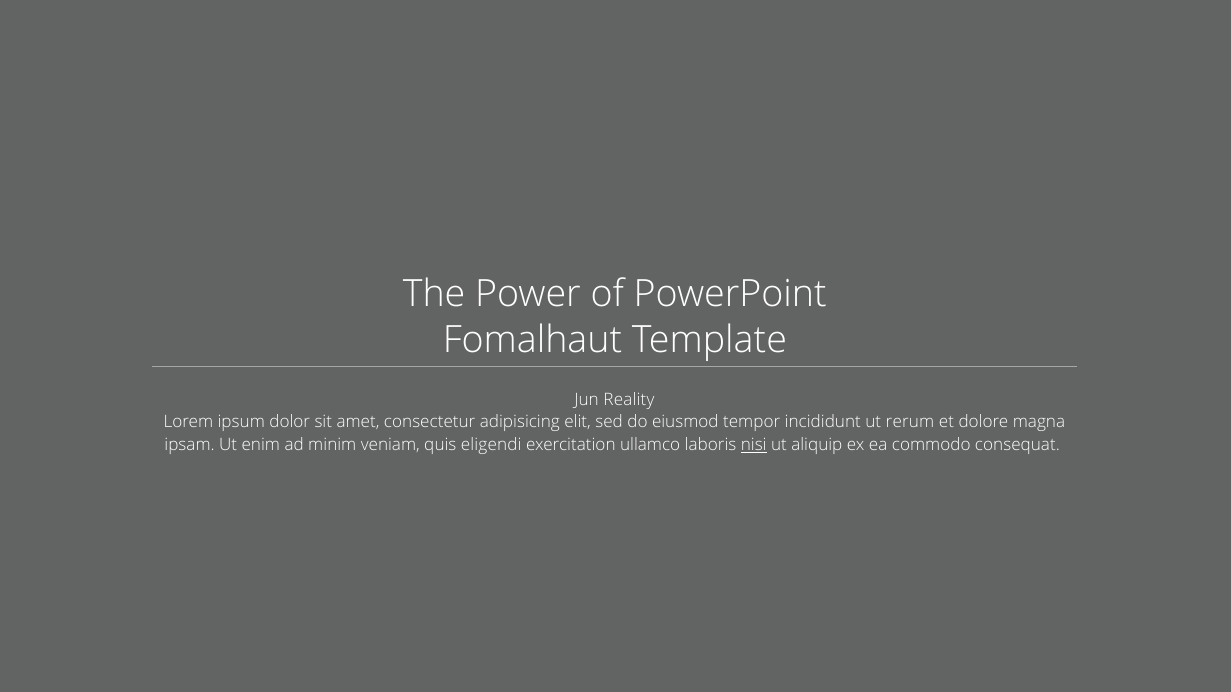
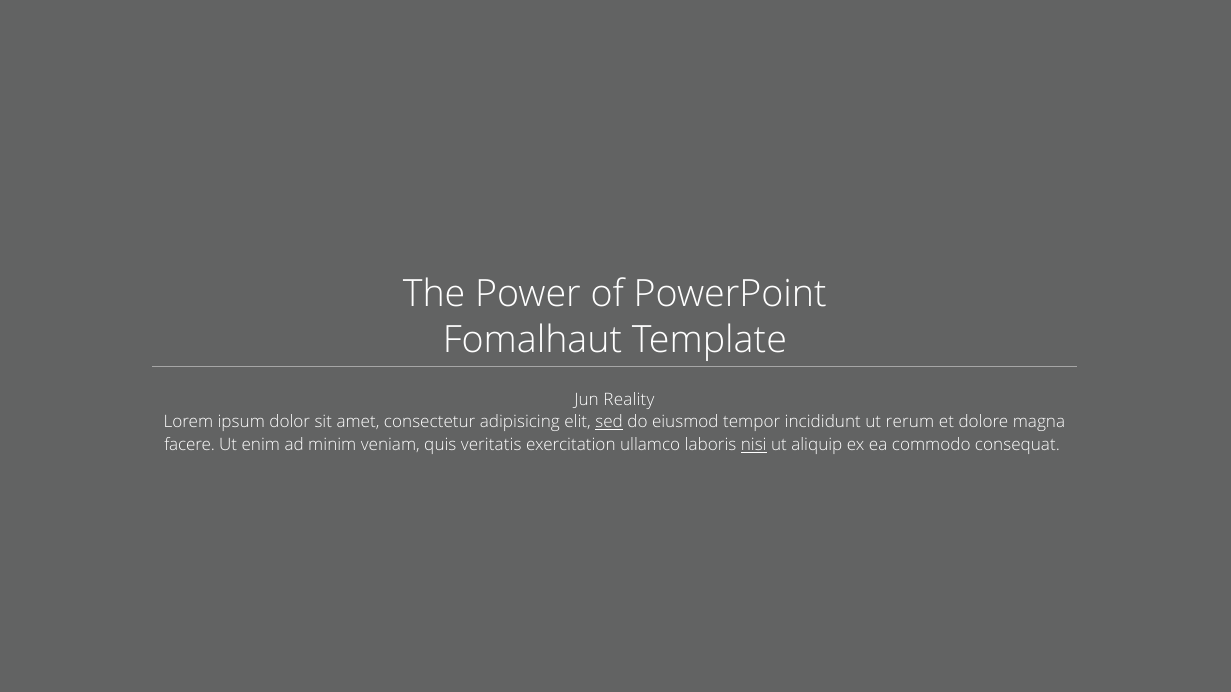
sed underline: none -> present
ipsam: ipsam -> facere
eligendi: eligendi -> veritatis
